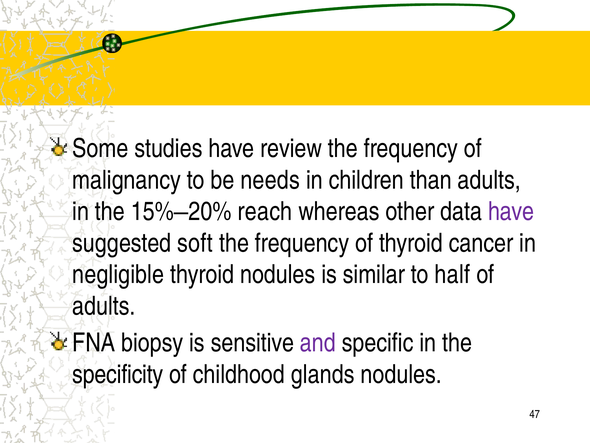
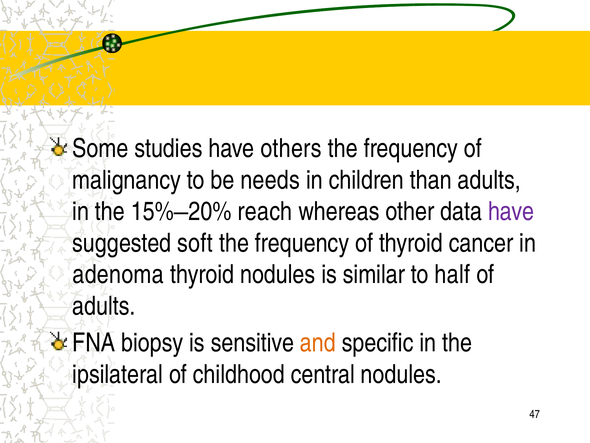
review: review -> others
negligible: negligible -> adenoma
and colour: purple -> orange
specificity: specificity -> ipsilateral
glands: glands -> central
